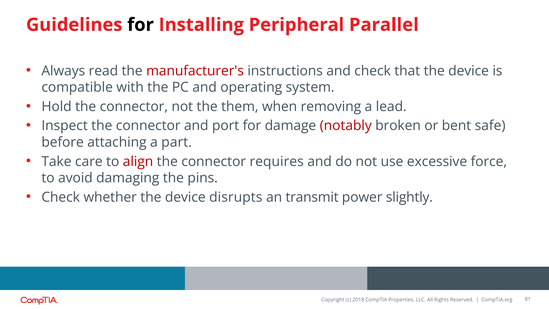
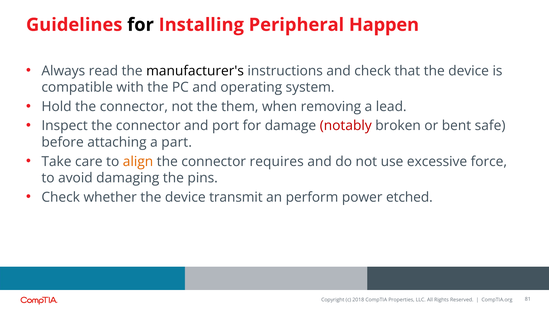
Parallel: Parallel -> Happen
manufacturer's colour: red -> black
align colour: red -> orange
disrupts: disrupts -> transmit
transmit: transmit -> perform
slightly: slightly -> etched
